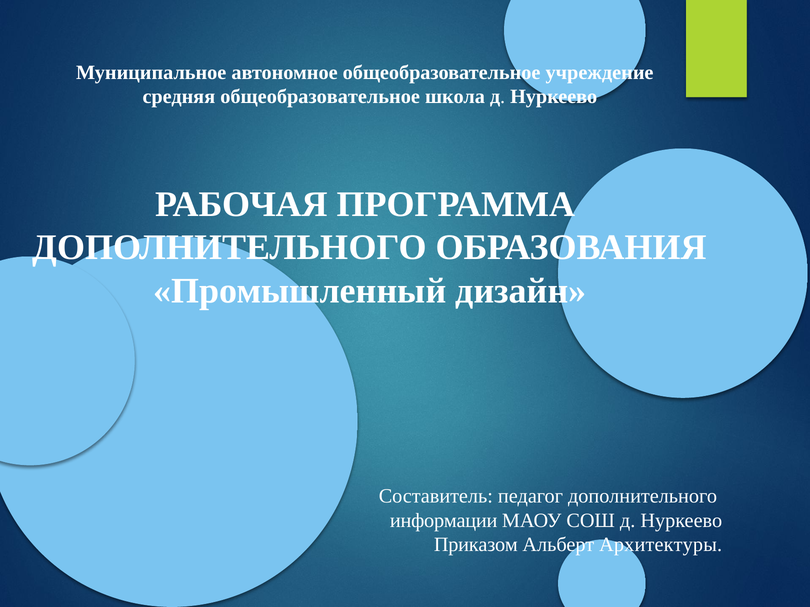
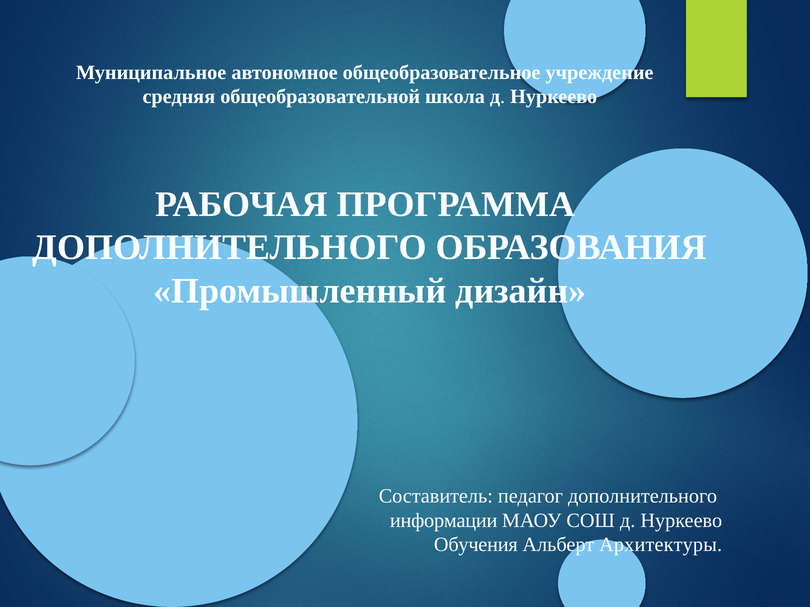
средняя общеобразовательное: общеобразовательное -> общеобразовательной
Приказом: Приказом -> Обучения
